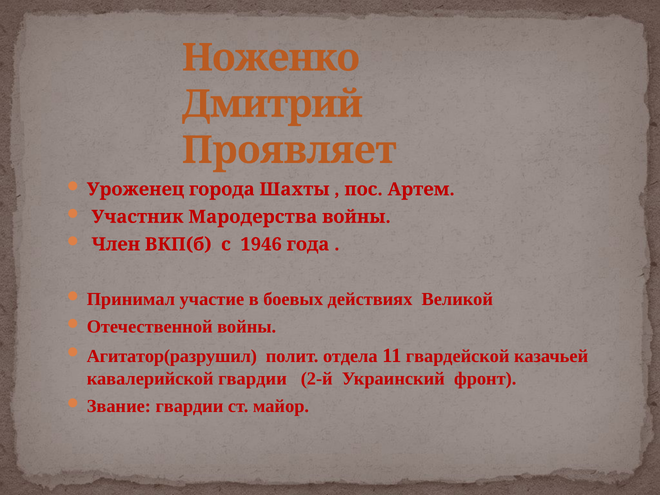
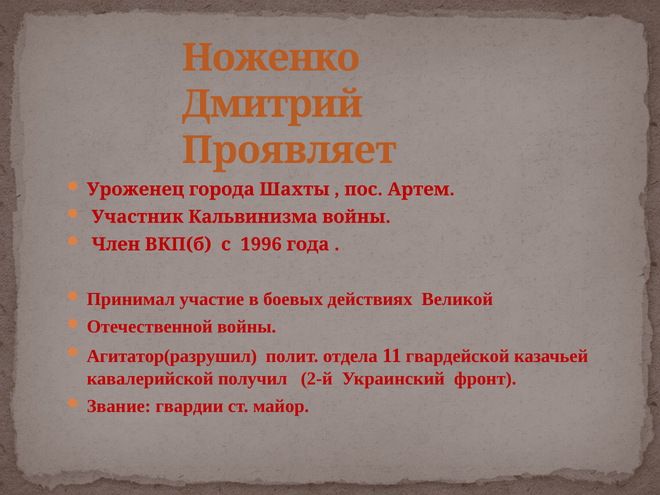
Мародерства: Мародерства -> Кальвинизма
1946: 1946 -> 1996
кавалерийской гвардии: гвардии -> получил
